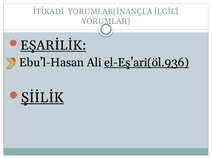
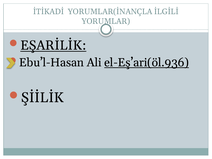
ŞİİLİK underline: present -> none
